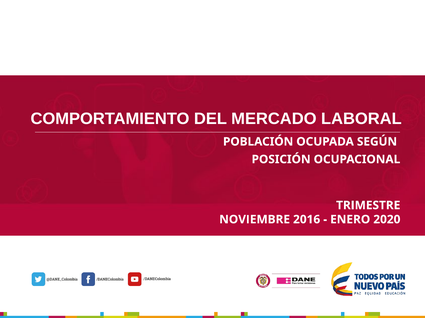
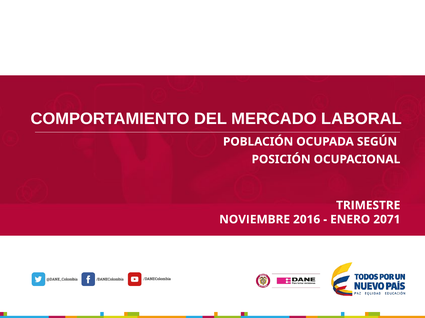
2020: 2020 -> 2071
